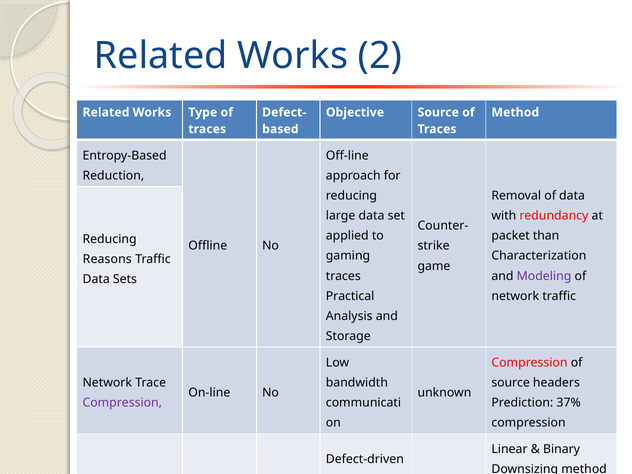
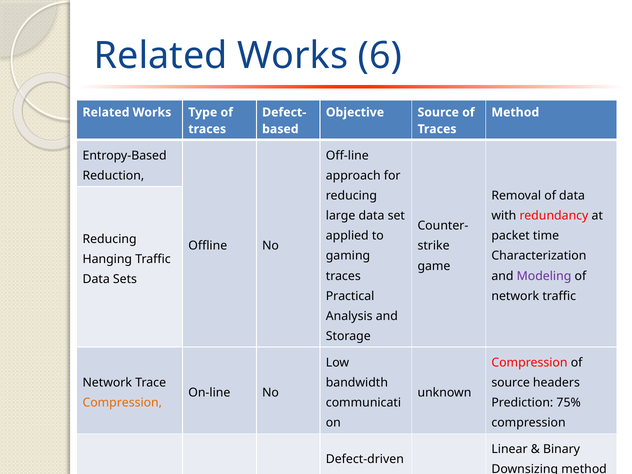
2: 2 -> 6
than: than -> time
Reasons: Reasons -> Hanging
Compression at (122, 403) colour: purple -> orange
37%: 37% -> 75%
